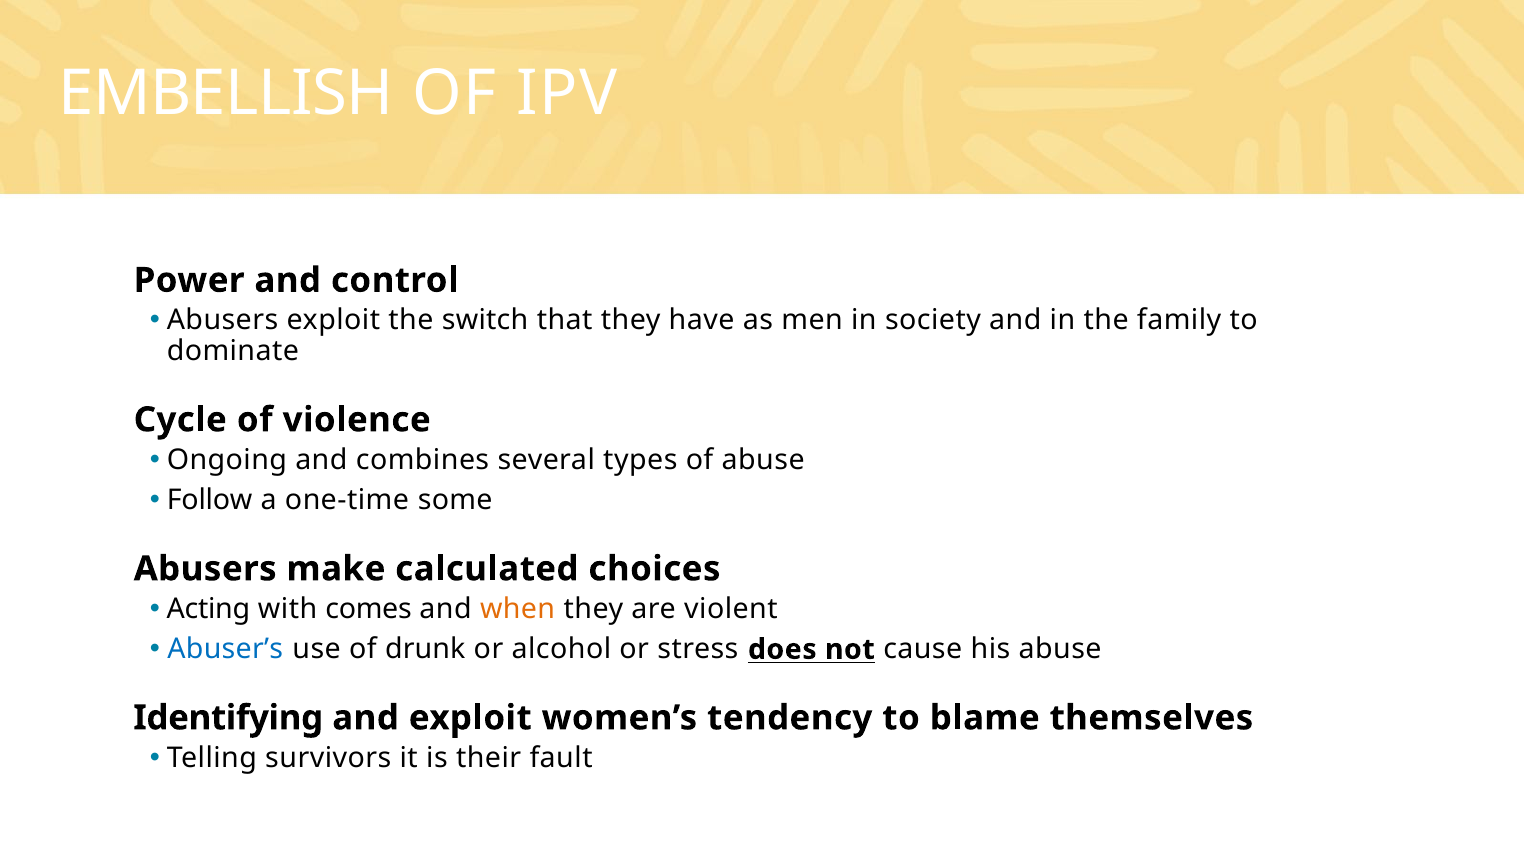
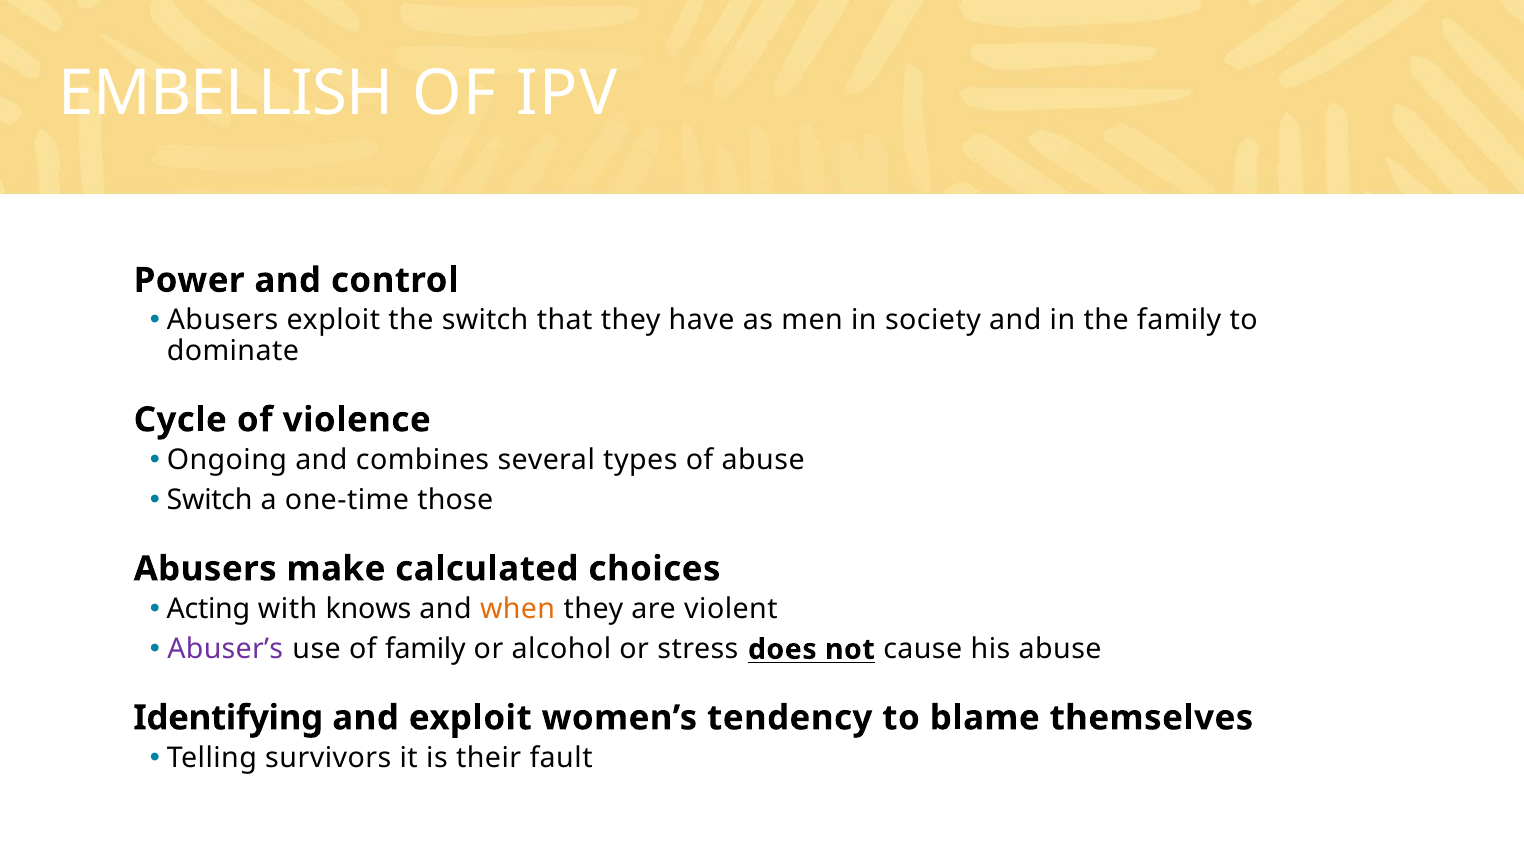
Follow at (210, 501): Follow -> Switch
some: some -> those
comes: comes -> knows
Abuser’s colour: blue -> purple
of drunk: drunk -> family
